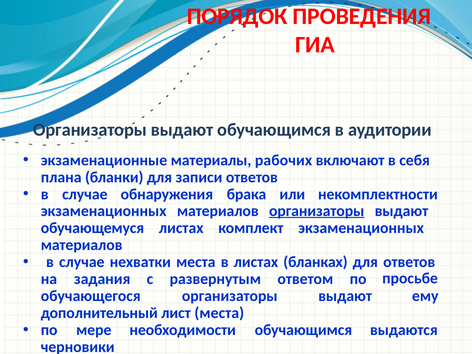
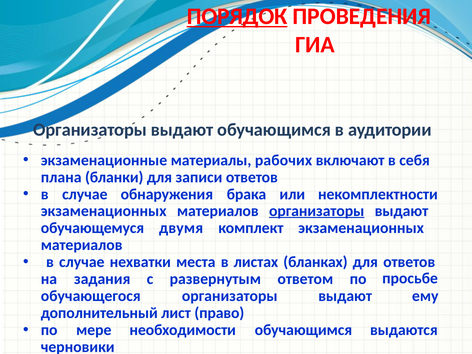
ПОРЯДОК underline: none -> present
обучающемуся листах: листах -> двумя
лист места: места -> право
